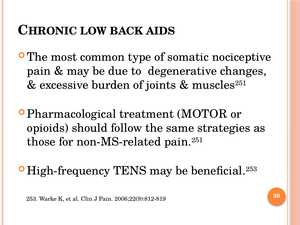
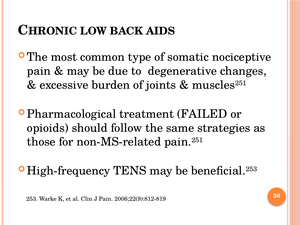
MOTOR: MOTOR -> FAILED
